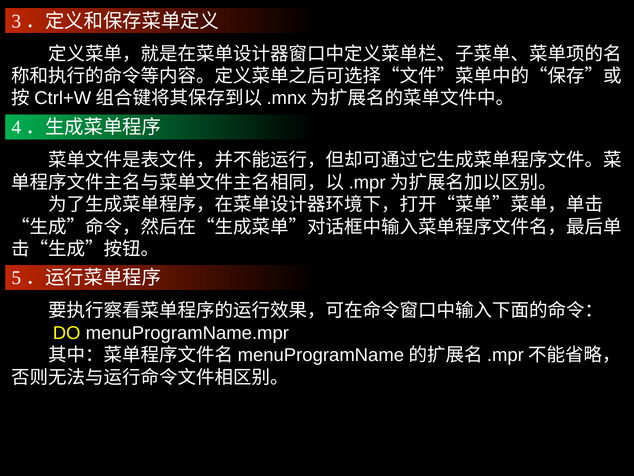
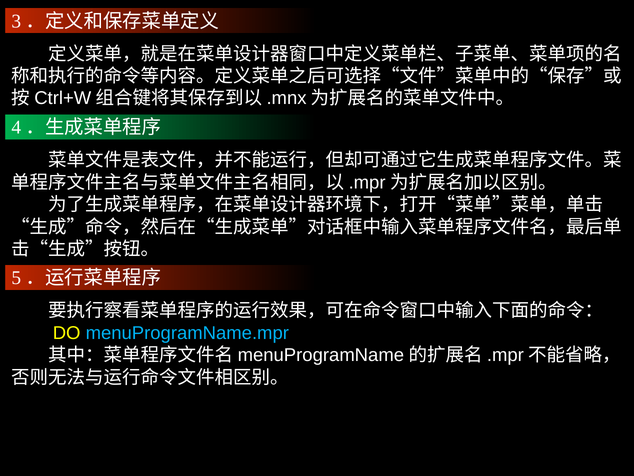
menuProgramName.mpr colour: white -> light blue
